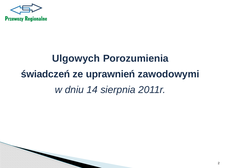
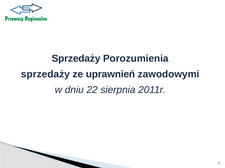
Ulgowych at (76, 59): Ulgowych -> Sprzedaży
świadczeń at (45, 74): świadczeń -> sprzedaży
14: 14 -> 22
